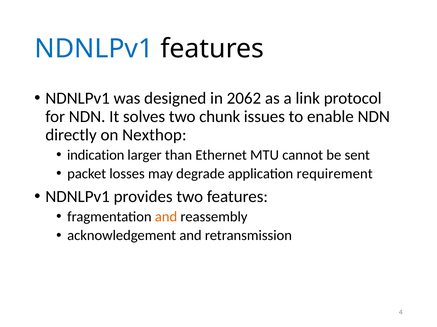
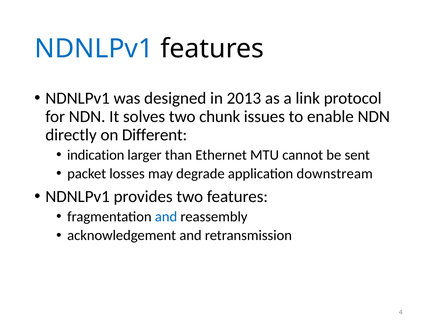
2062: 2062 -> 2013
Nexthop: Nexthop -> Different
requirement: requirement -> downstream
and at (166, 217) colour: orange -> blue
